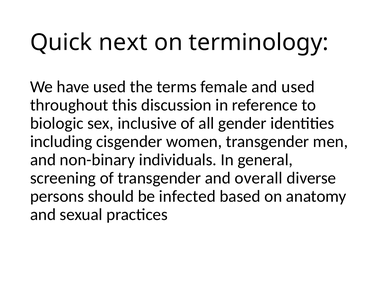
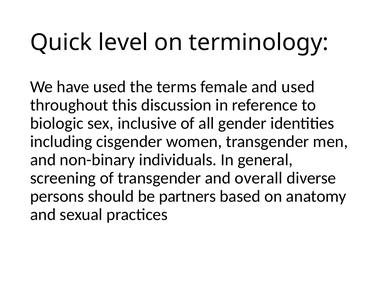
next: next -> level
infected: infected -> partners
